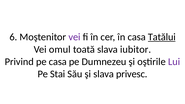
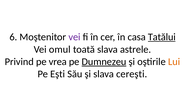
iubitor: iubitor -> astrele
pe casa: casa -> vrea
Dumnezeu underline: none -> present
Lui colour: purple -> orange
Stai: Stai -> Eşti
privesc: privesc -> cereşti
